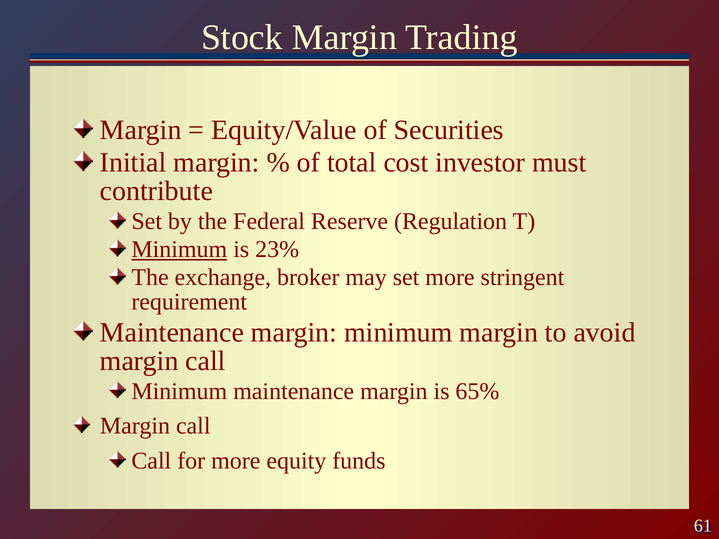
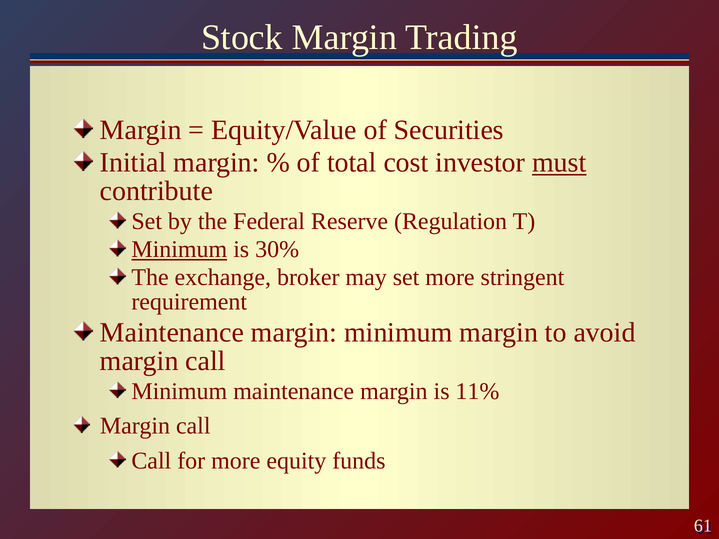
must underline: none -> present
23%: 23% -> 30%
65%: 65% -> 11%
